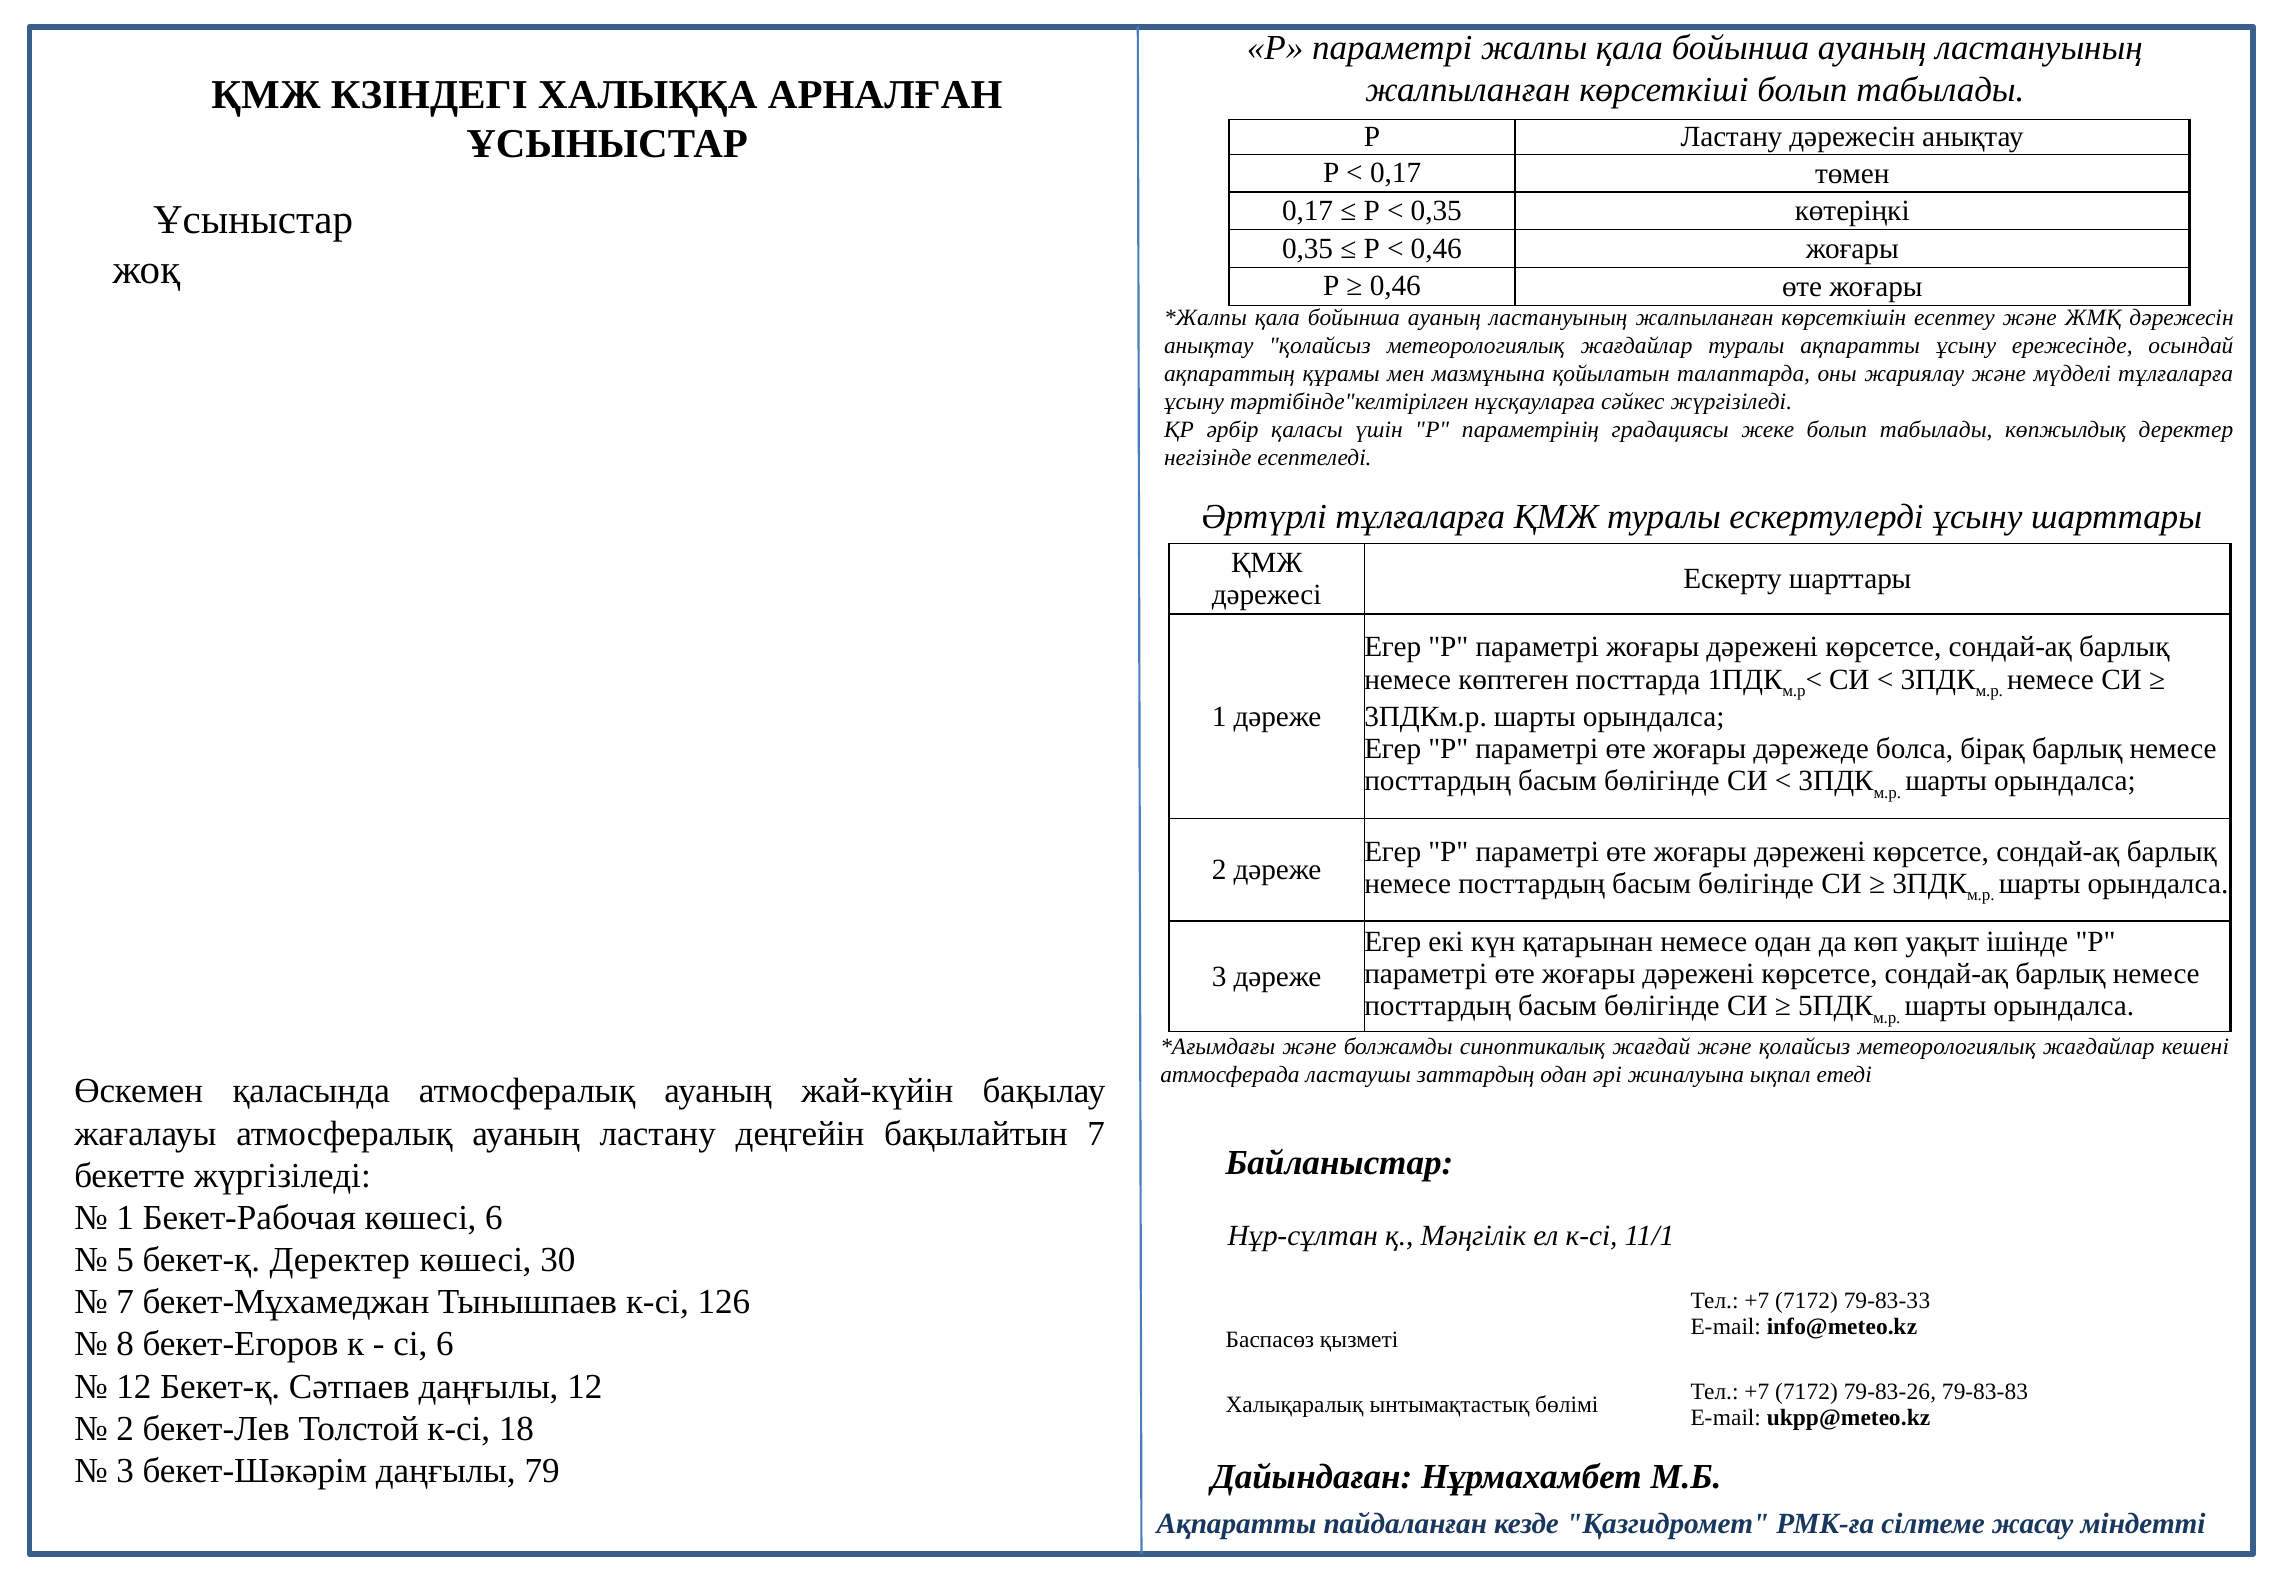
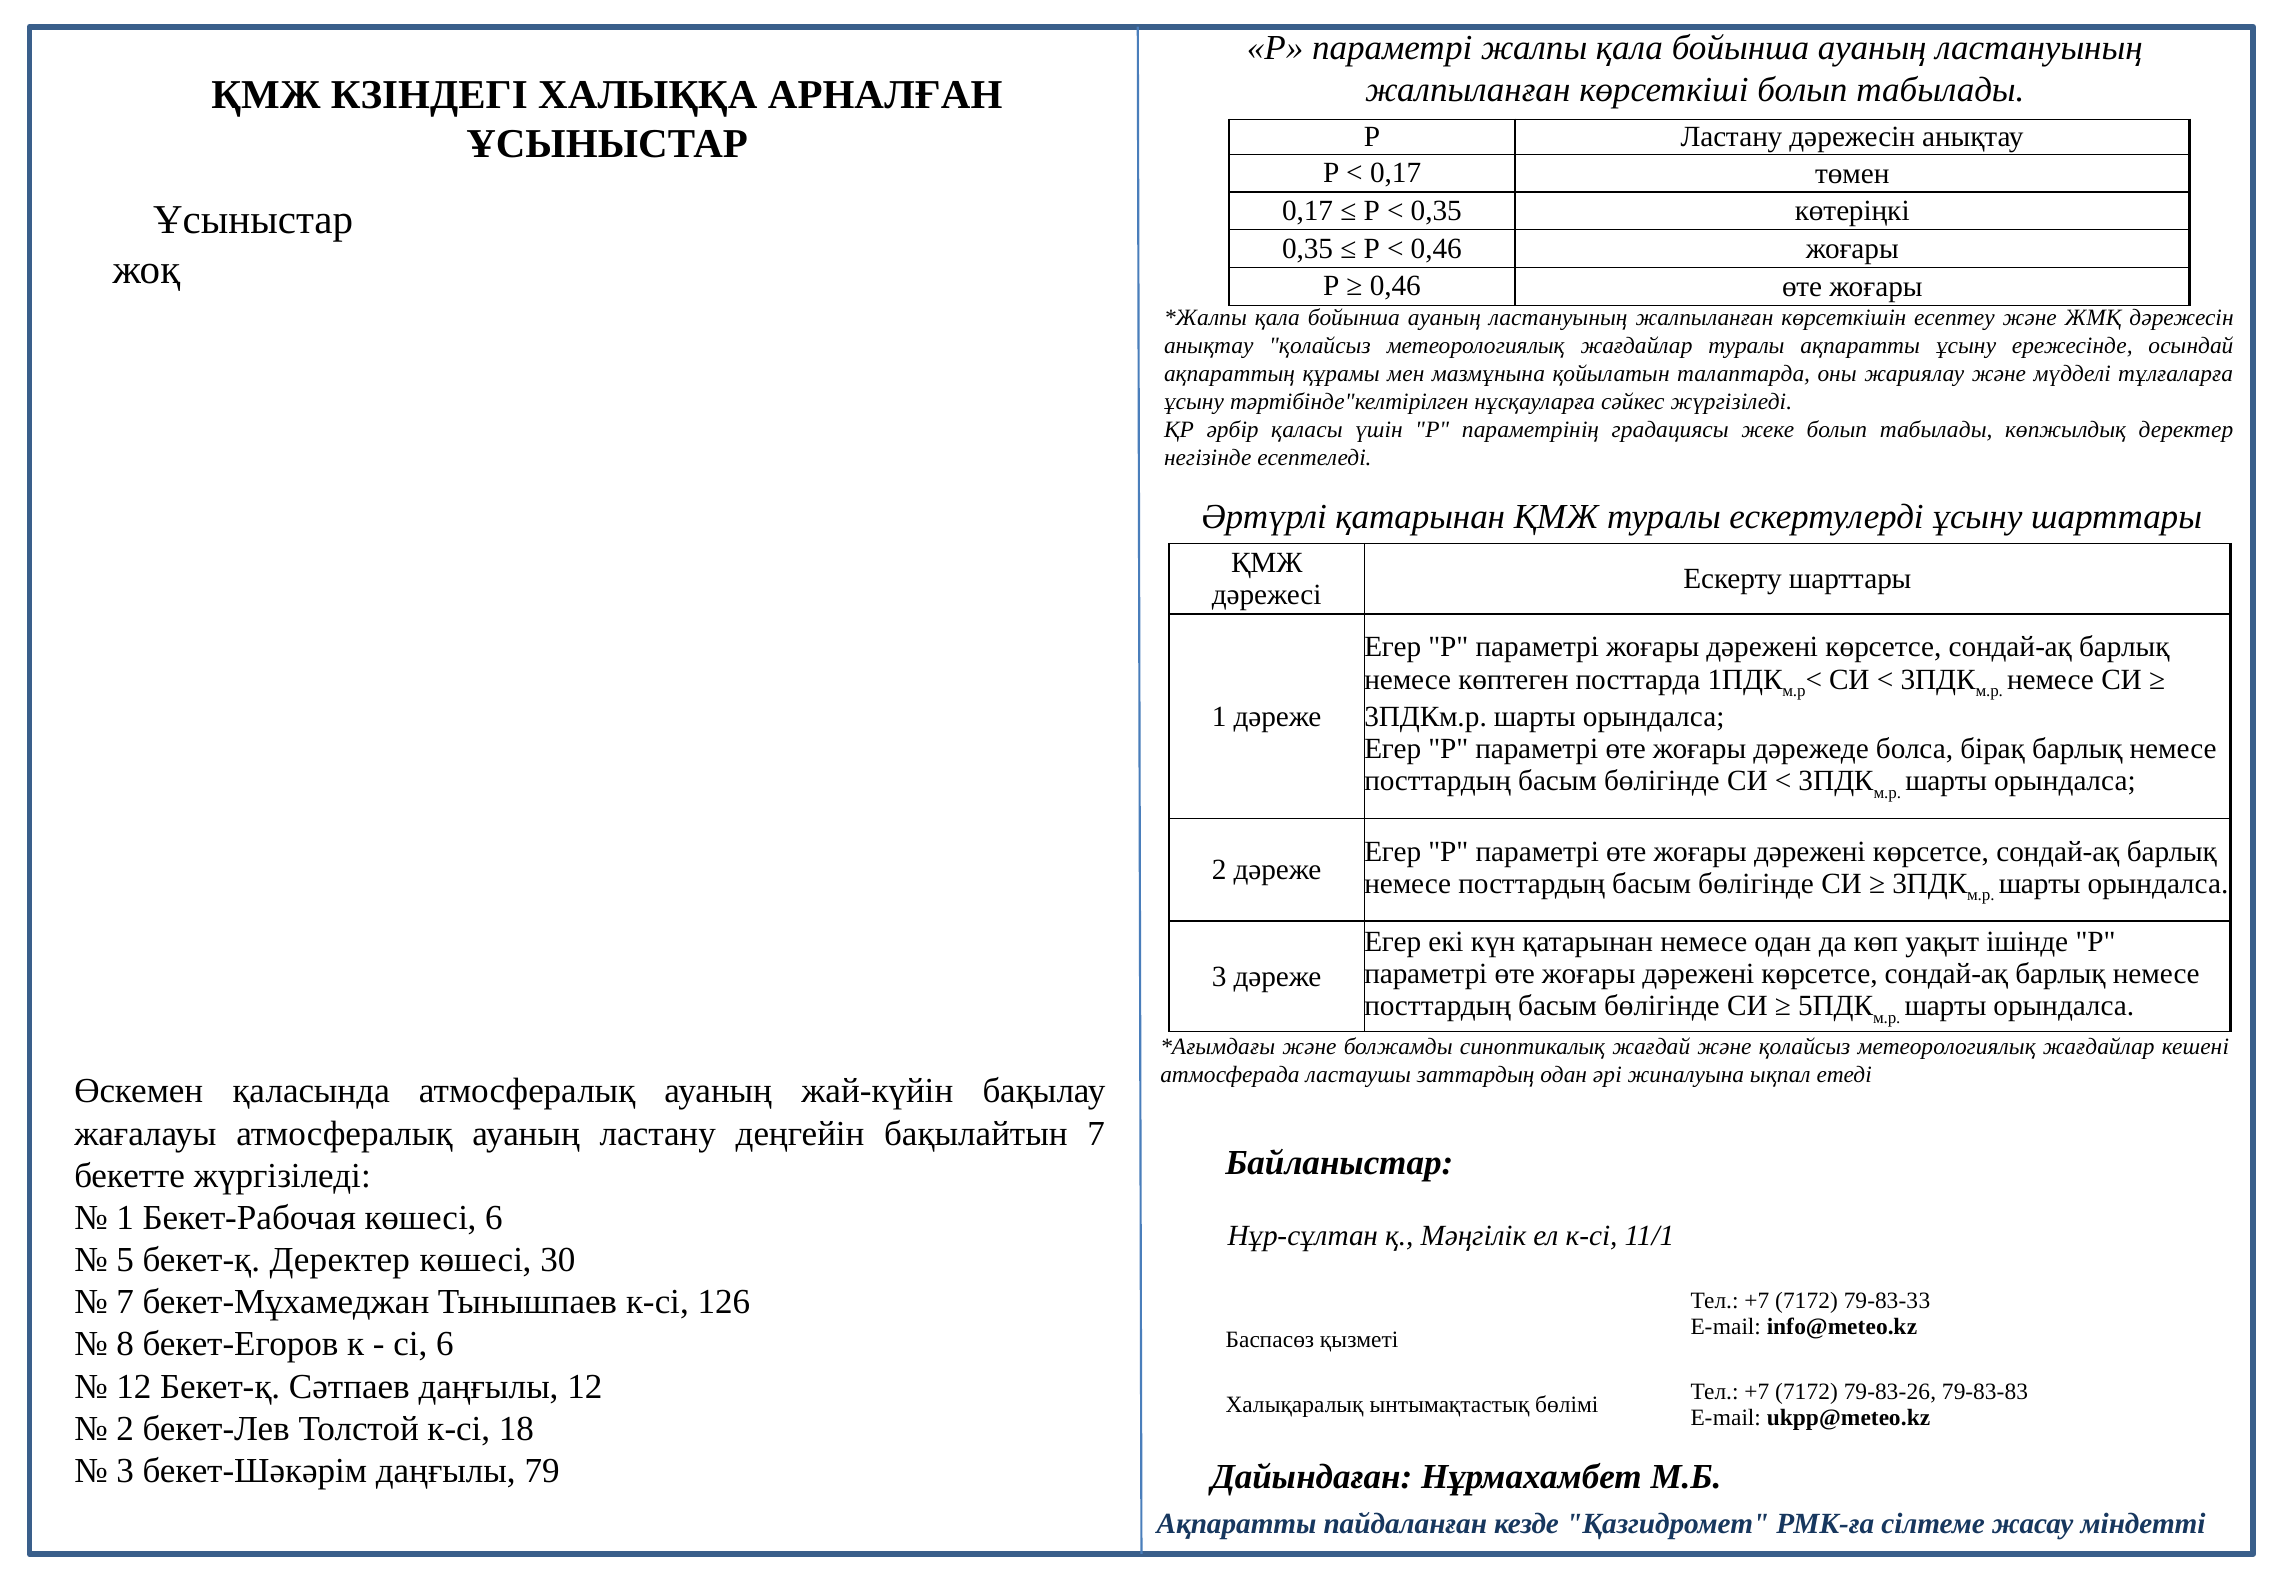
Әртүрлі тұлғаларға: тұлғаларға -> қатарынан
